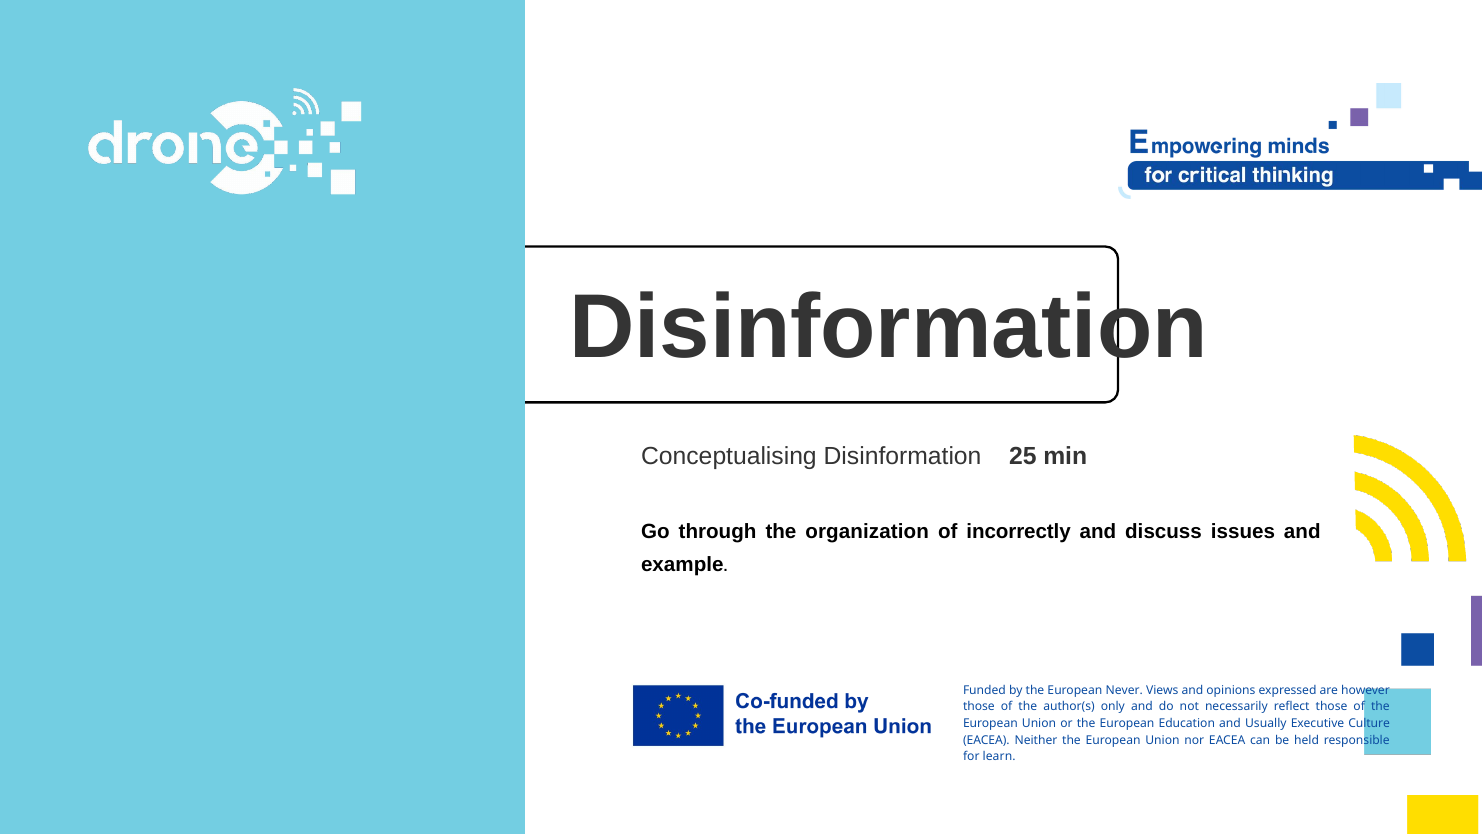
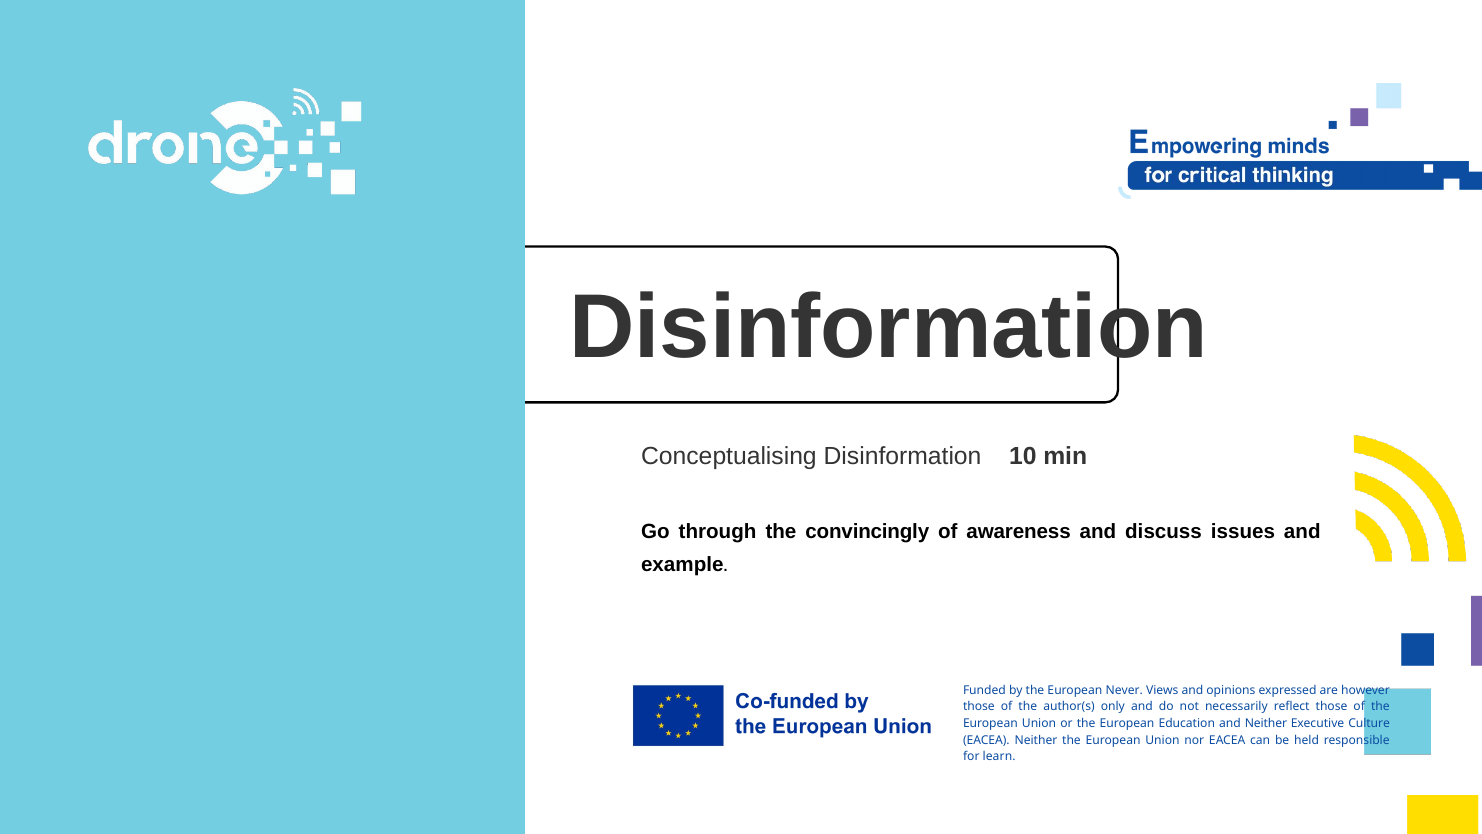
25: 25 -> 10
organization: organization -> convincingly
incorrectly: incorrectly -> awareness
and Usually: Usually -> Neither
